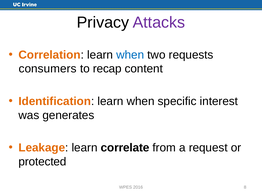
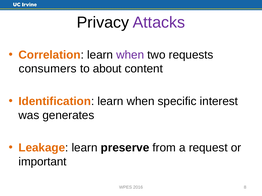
when at (130, 55) colour: blue -> purple
recap: recap -> about
correlate: correlate -> preserve
protected: protected -> important
